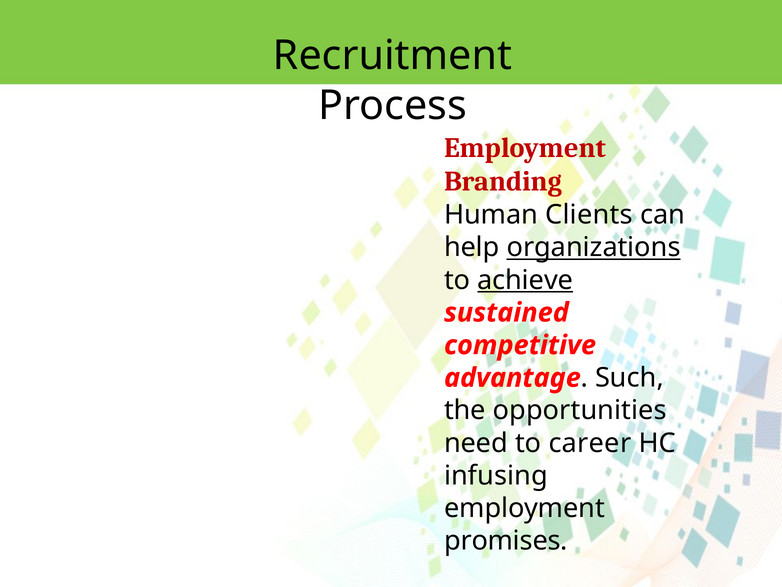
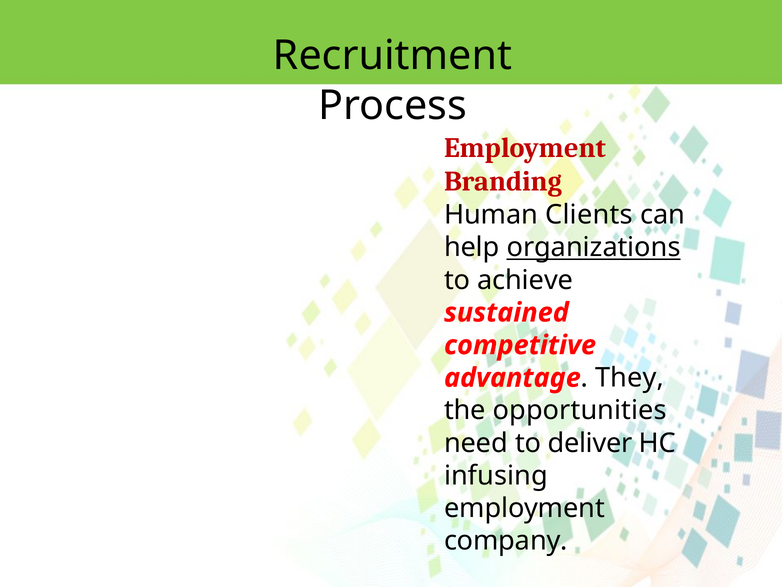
achieve underline: present -> none
Such: Such -> They
career: career -> deliver
promises: promises -> company
